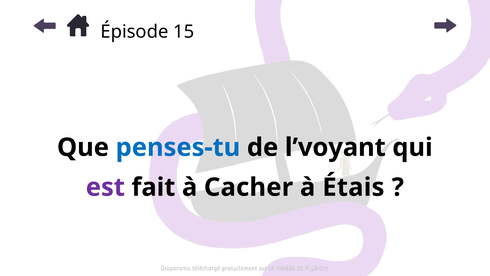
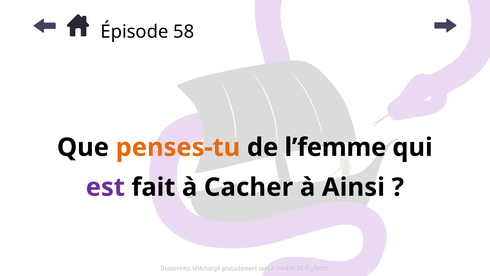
15: 15 -> 58
penses-tu colour: blue -> orange
l’voyant: l’voyant -> l’femme
Étais: Étais -> Ainsi
